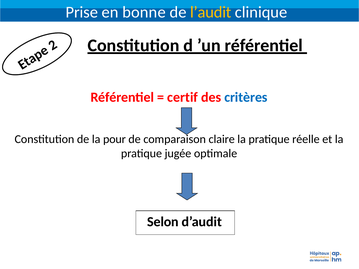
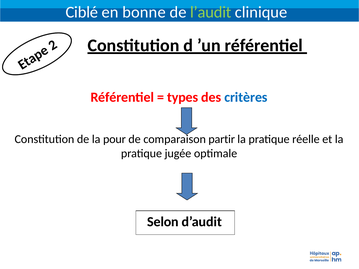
Prise: Prise -> Ciblé
l’audit colour: yellow -> light green
certif: certif -> types
claire: claire -> partir
